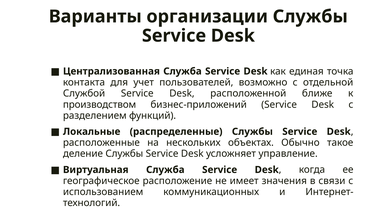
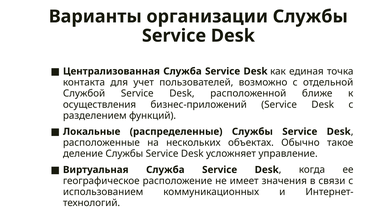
производством: производством -> осуществления
